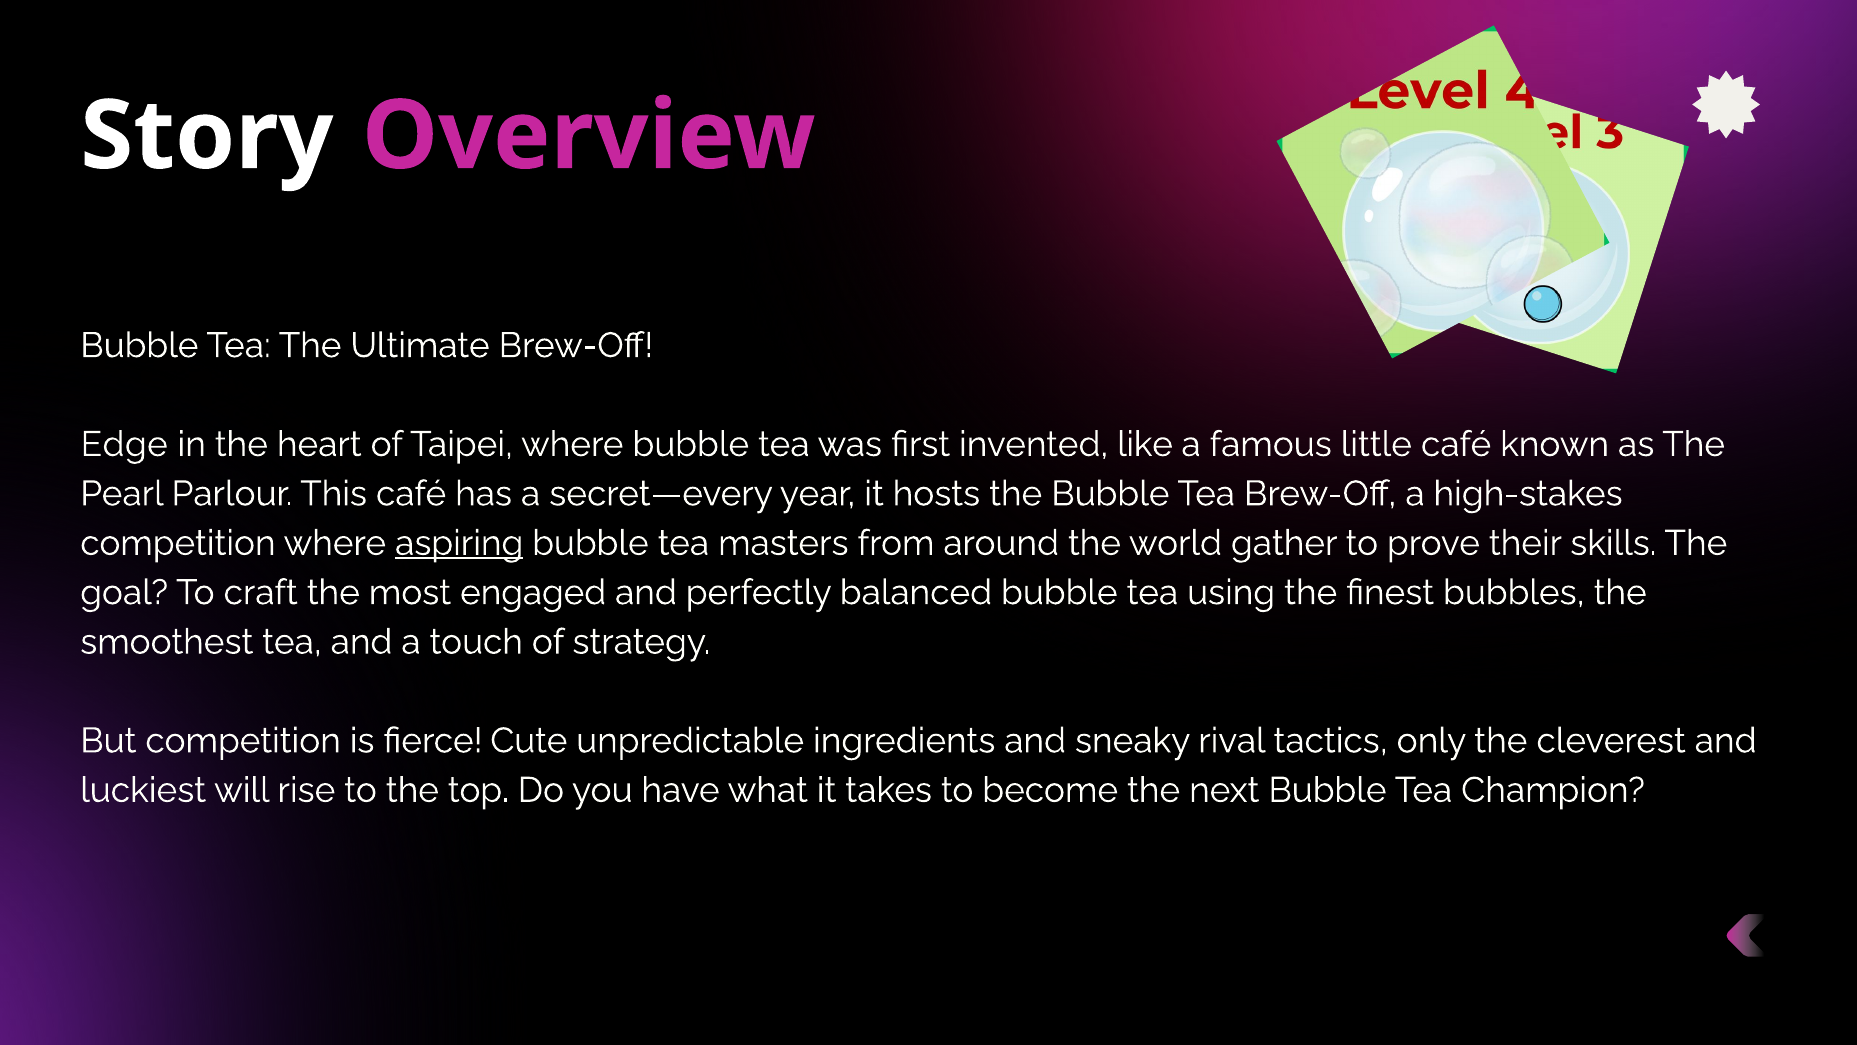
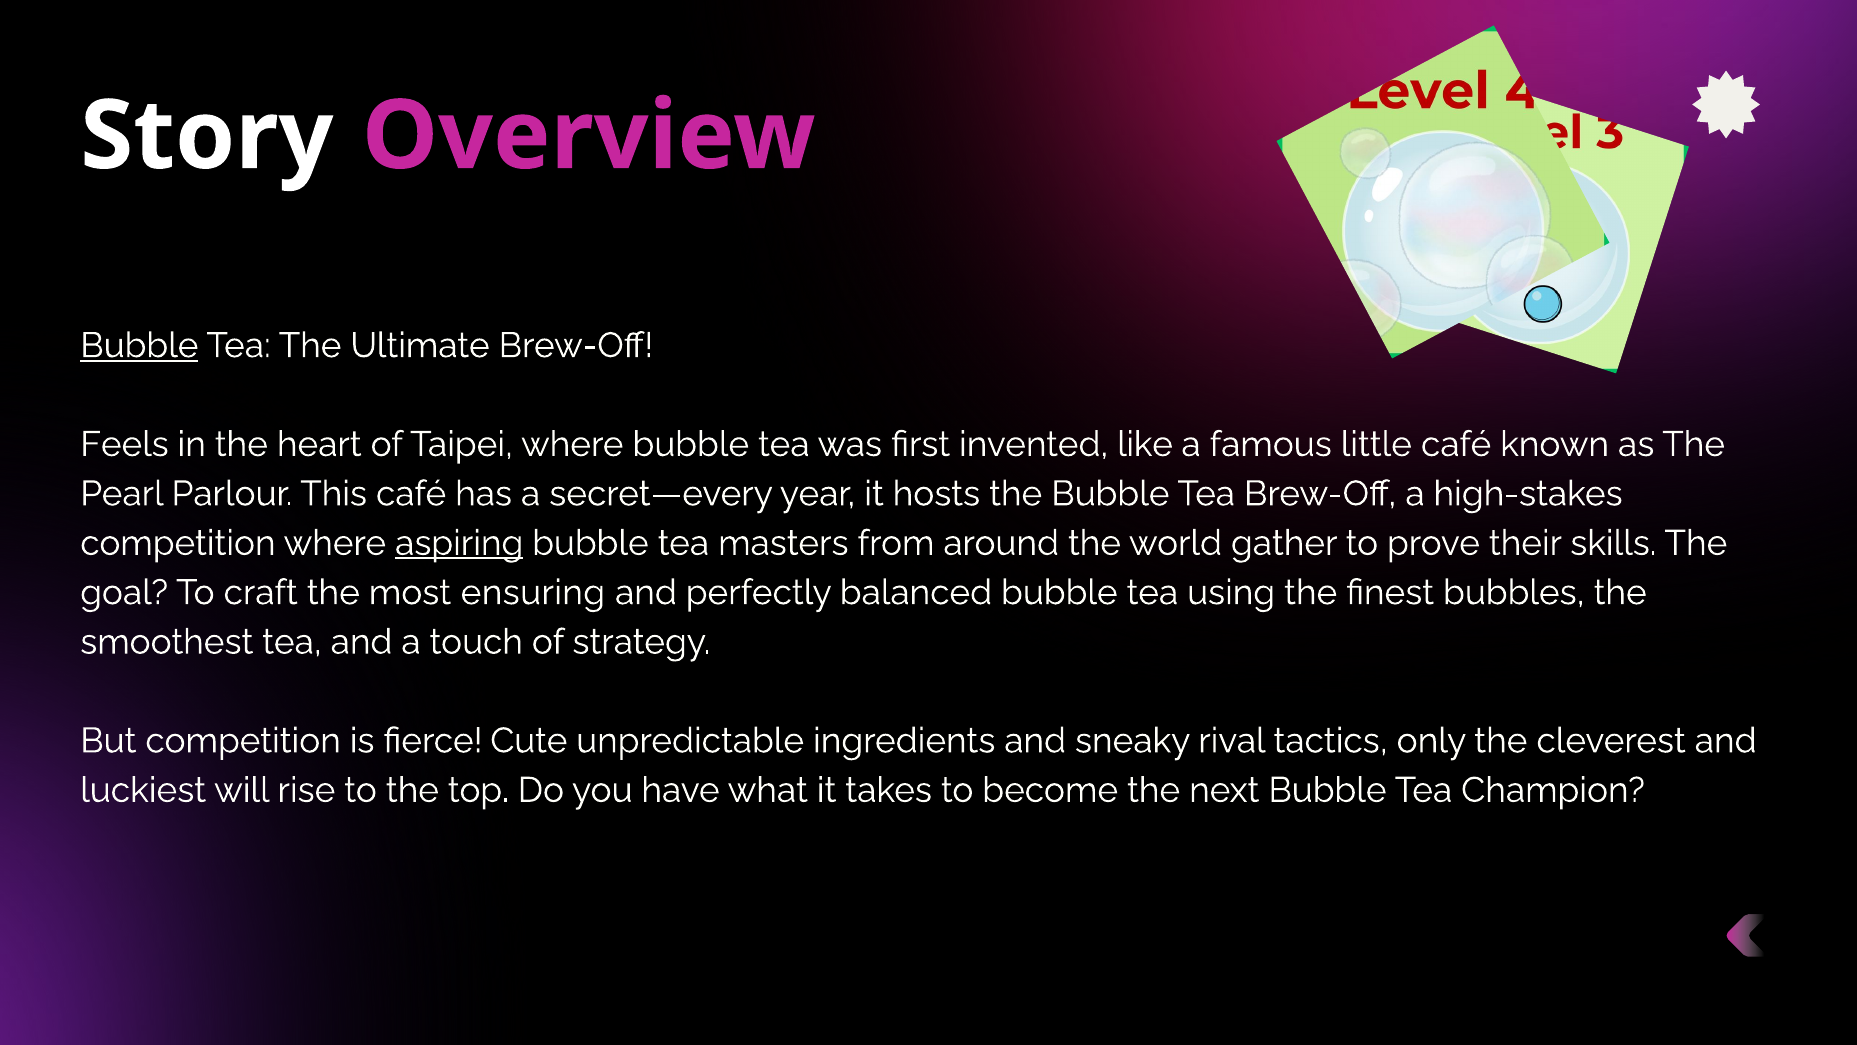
Bubble at (139, 345) underline: none -> present
Edge: Edge -> Feels
engaged: engaged -> ensuring
